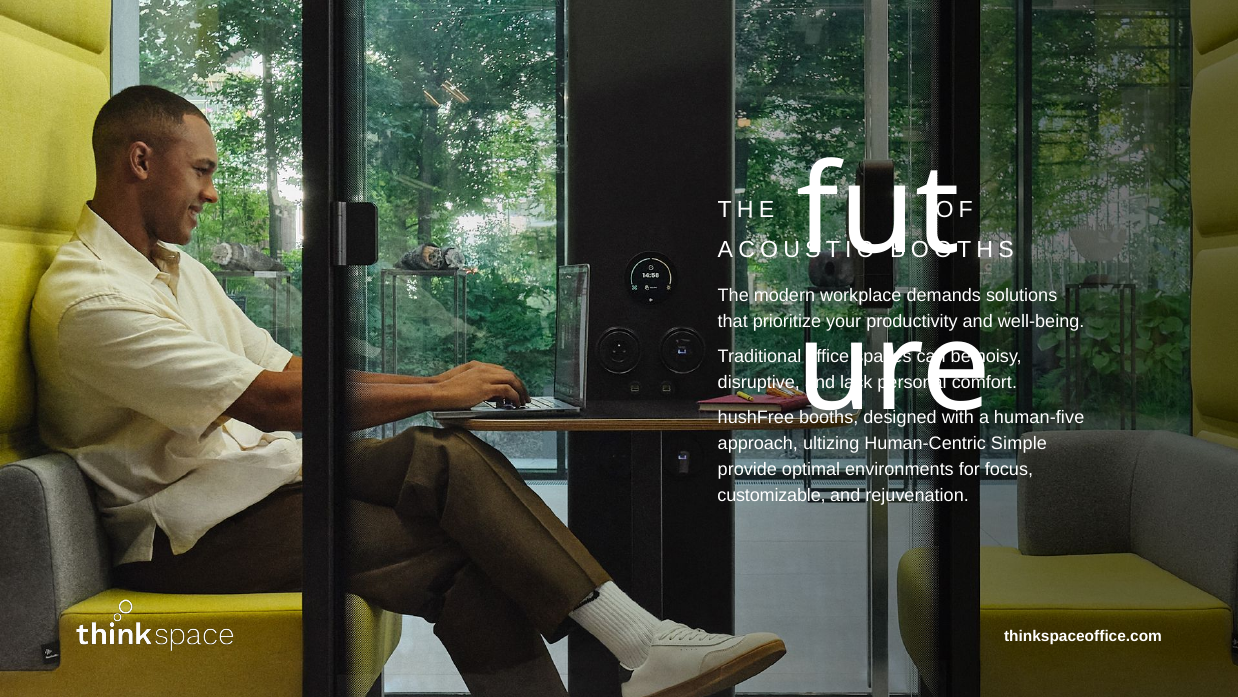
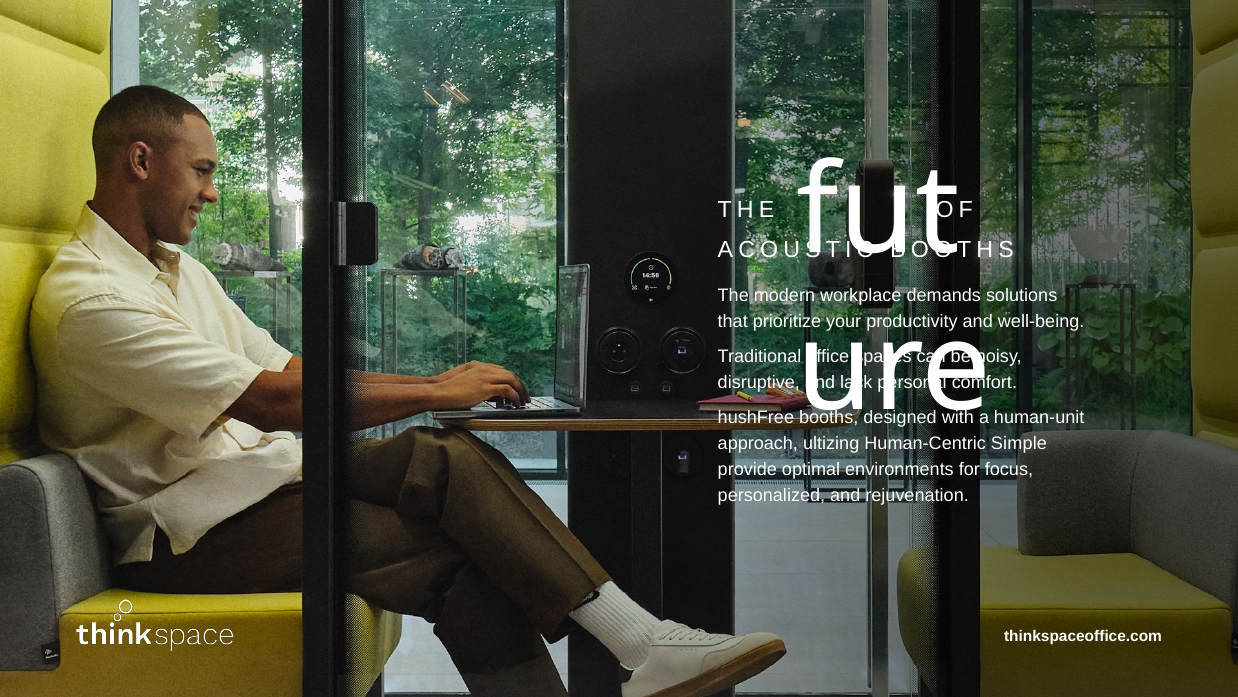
human-five: human-five -> human-unit
customizable: customizable -> personalized
